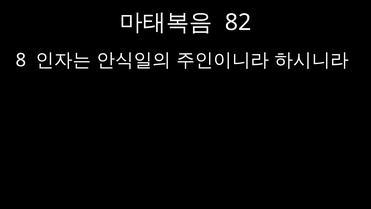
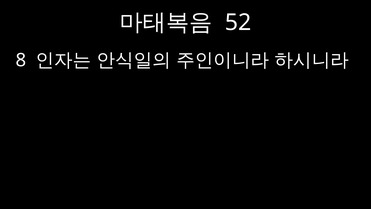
82: 82 -> 52
